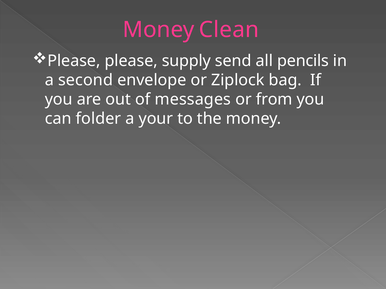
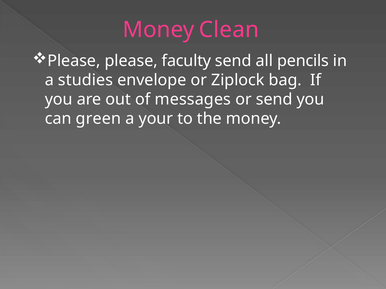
supply: supply -> faculty
second: second -> studies
or from: from -> send
folder: folder -> green
